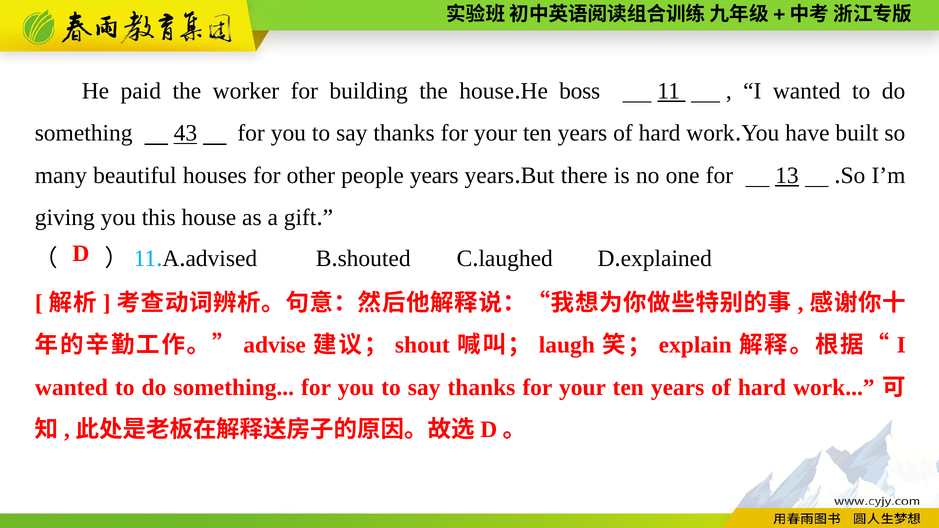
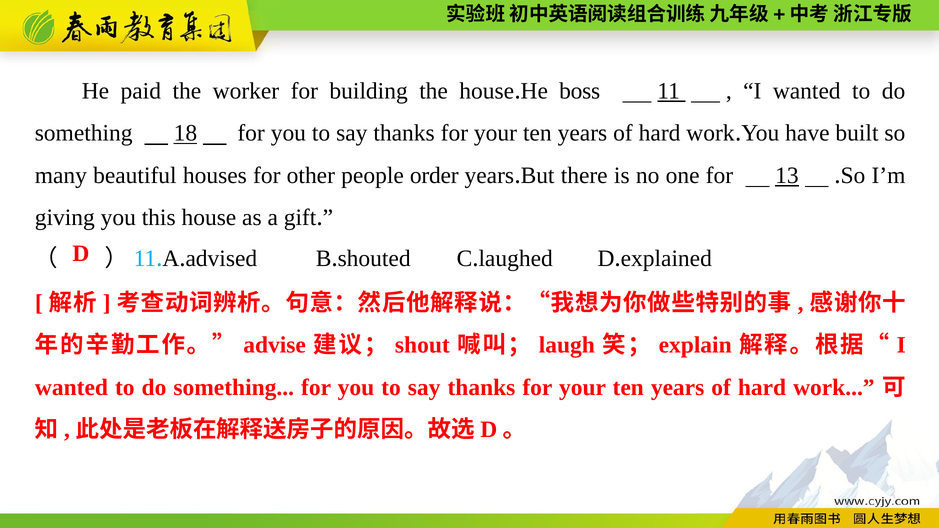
43: 43 -> 18
people years: years -> order
